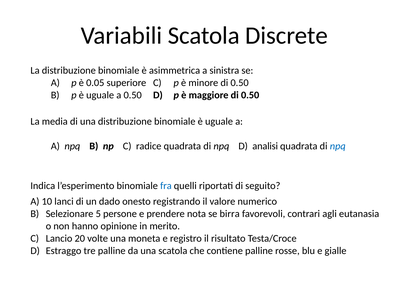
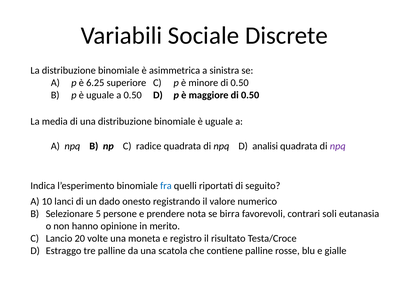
Variabili Scatola: Scatola -> Sociale
0.05: 0.05 -> 6.25
npq at (338, 146) colour: blue -> purple
agli: agli -> soli
